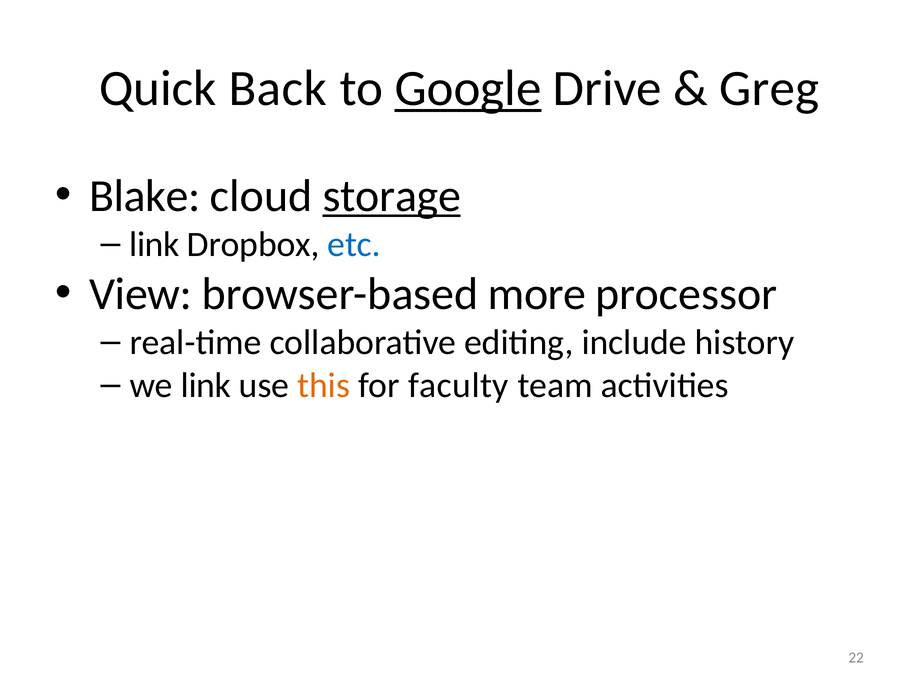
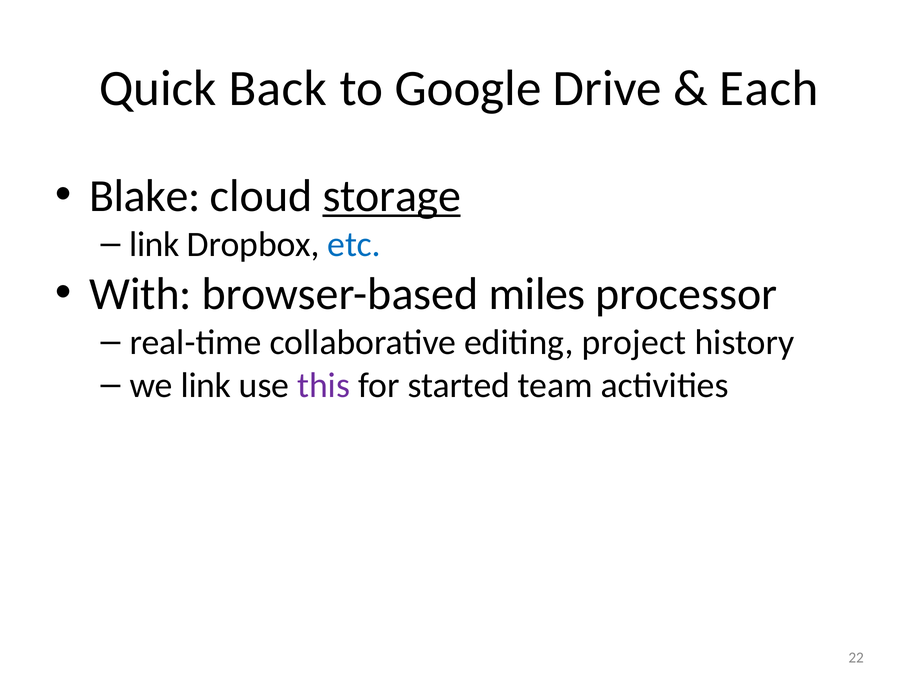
Google underline: present -> none
Greg: Greg -> Each
View: View -> With
more: more -> miles
include: include -> project
this colour: orange -> purple
faculty: faculty -> started
